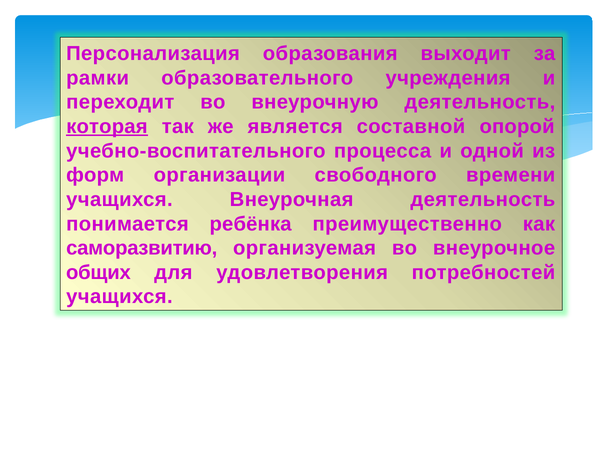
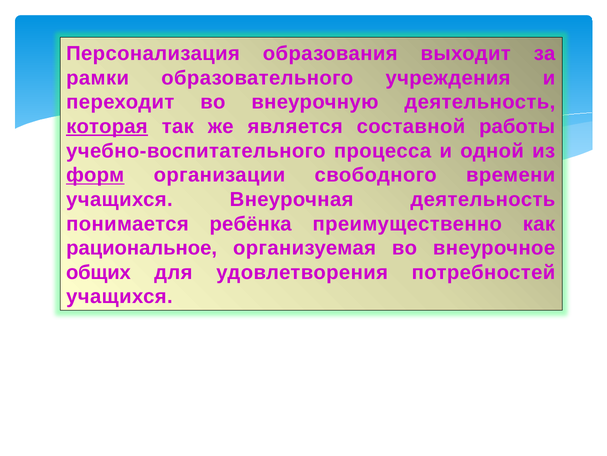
опорой: опорой -> работы
форм underline: none -> present
саморазвитию: саморазвитию -> рациональное
